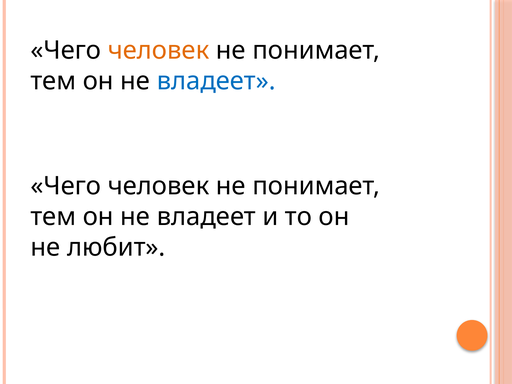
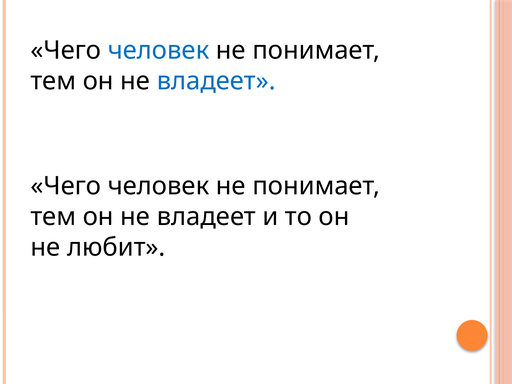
человек at (159, 50) colour: orange -> blue
